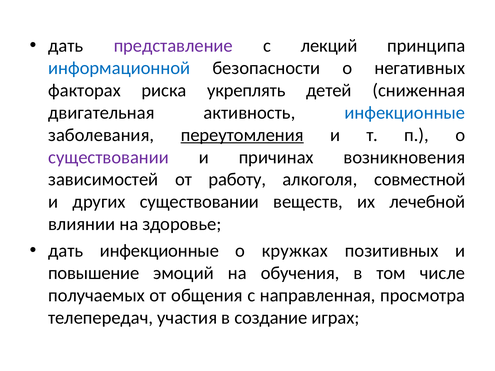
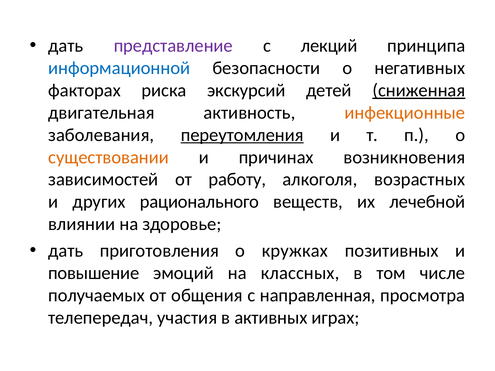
укреплять: укреплять -> экскурсий
сниженная underline: none -> present
инфекционные at (405, 113) colour: blue -> orange
существовании at (109, 157) colour: purple -> orange
совместной: совместной -> возрастных
других существовании: существовании -> рационального
дать инфекционные: инфекционные -> приготовления
обучения: обучения -> классных
создание: создание -> активных
